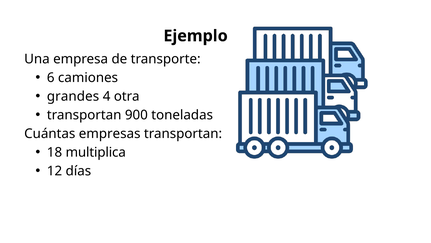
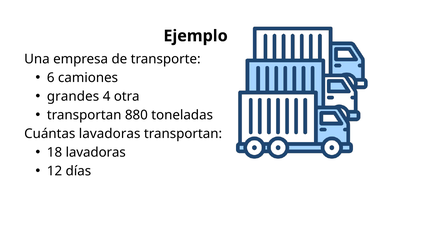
900: 900 -> 880
Cuántas empresas: empresas -> lavadoras
18 multiplica: multiplica -> lavadoras
